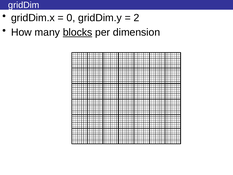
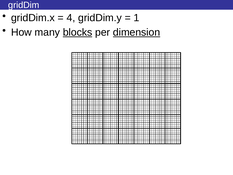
0: 0 -> 4
2: 2 -> 1
dimension underline: none -> present
